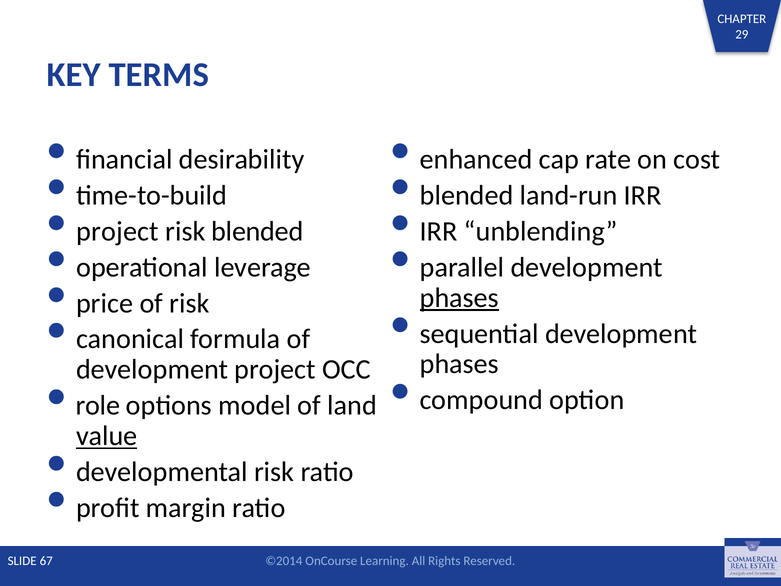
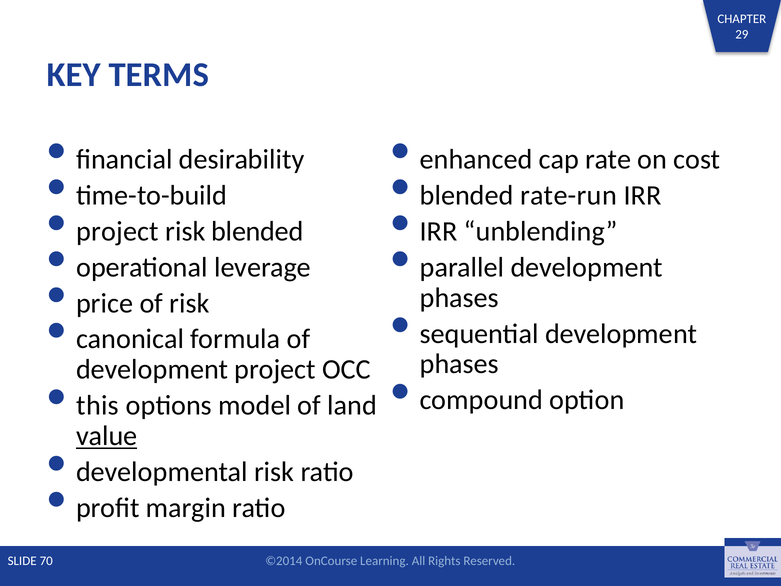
land-run: land-run -> rate-run
phases at (459, 298) underline: present -> none
role: role -> this
67: 67 -> 70
